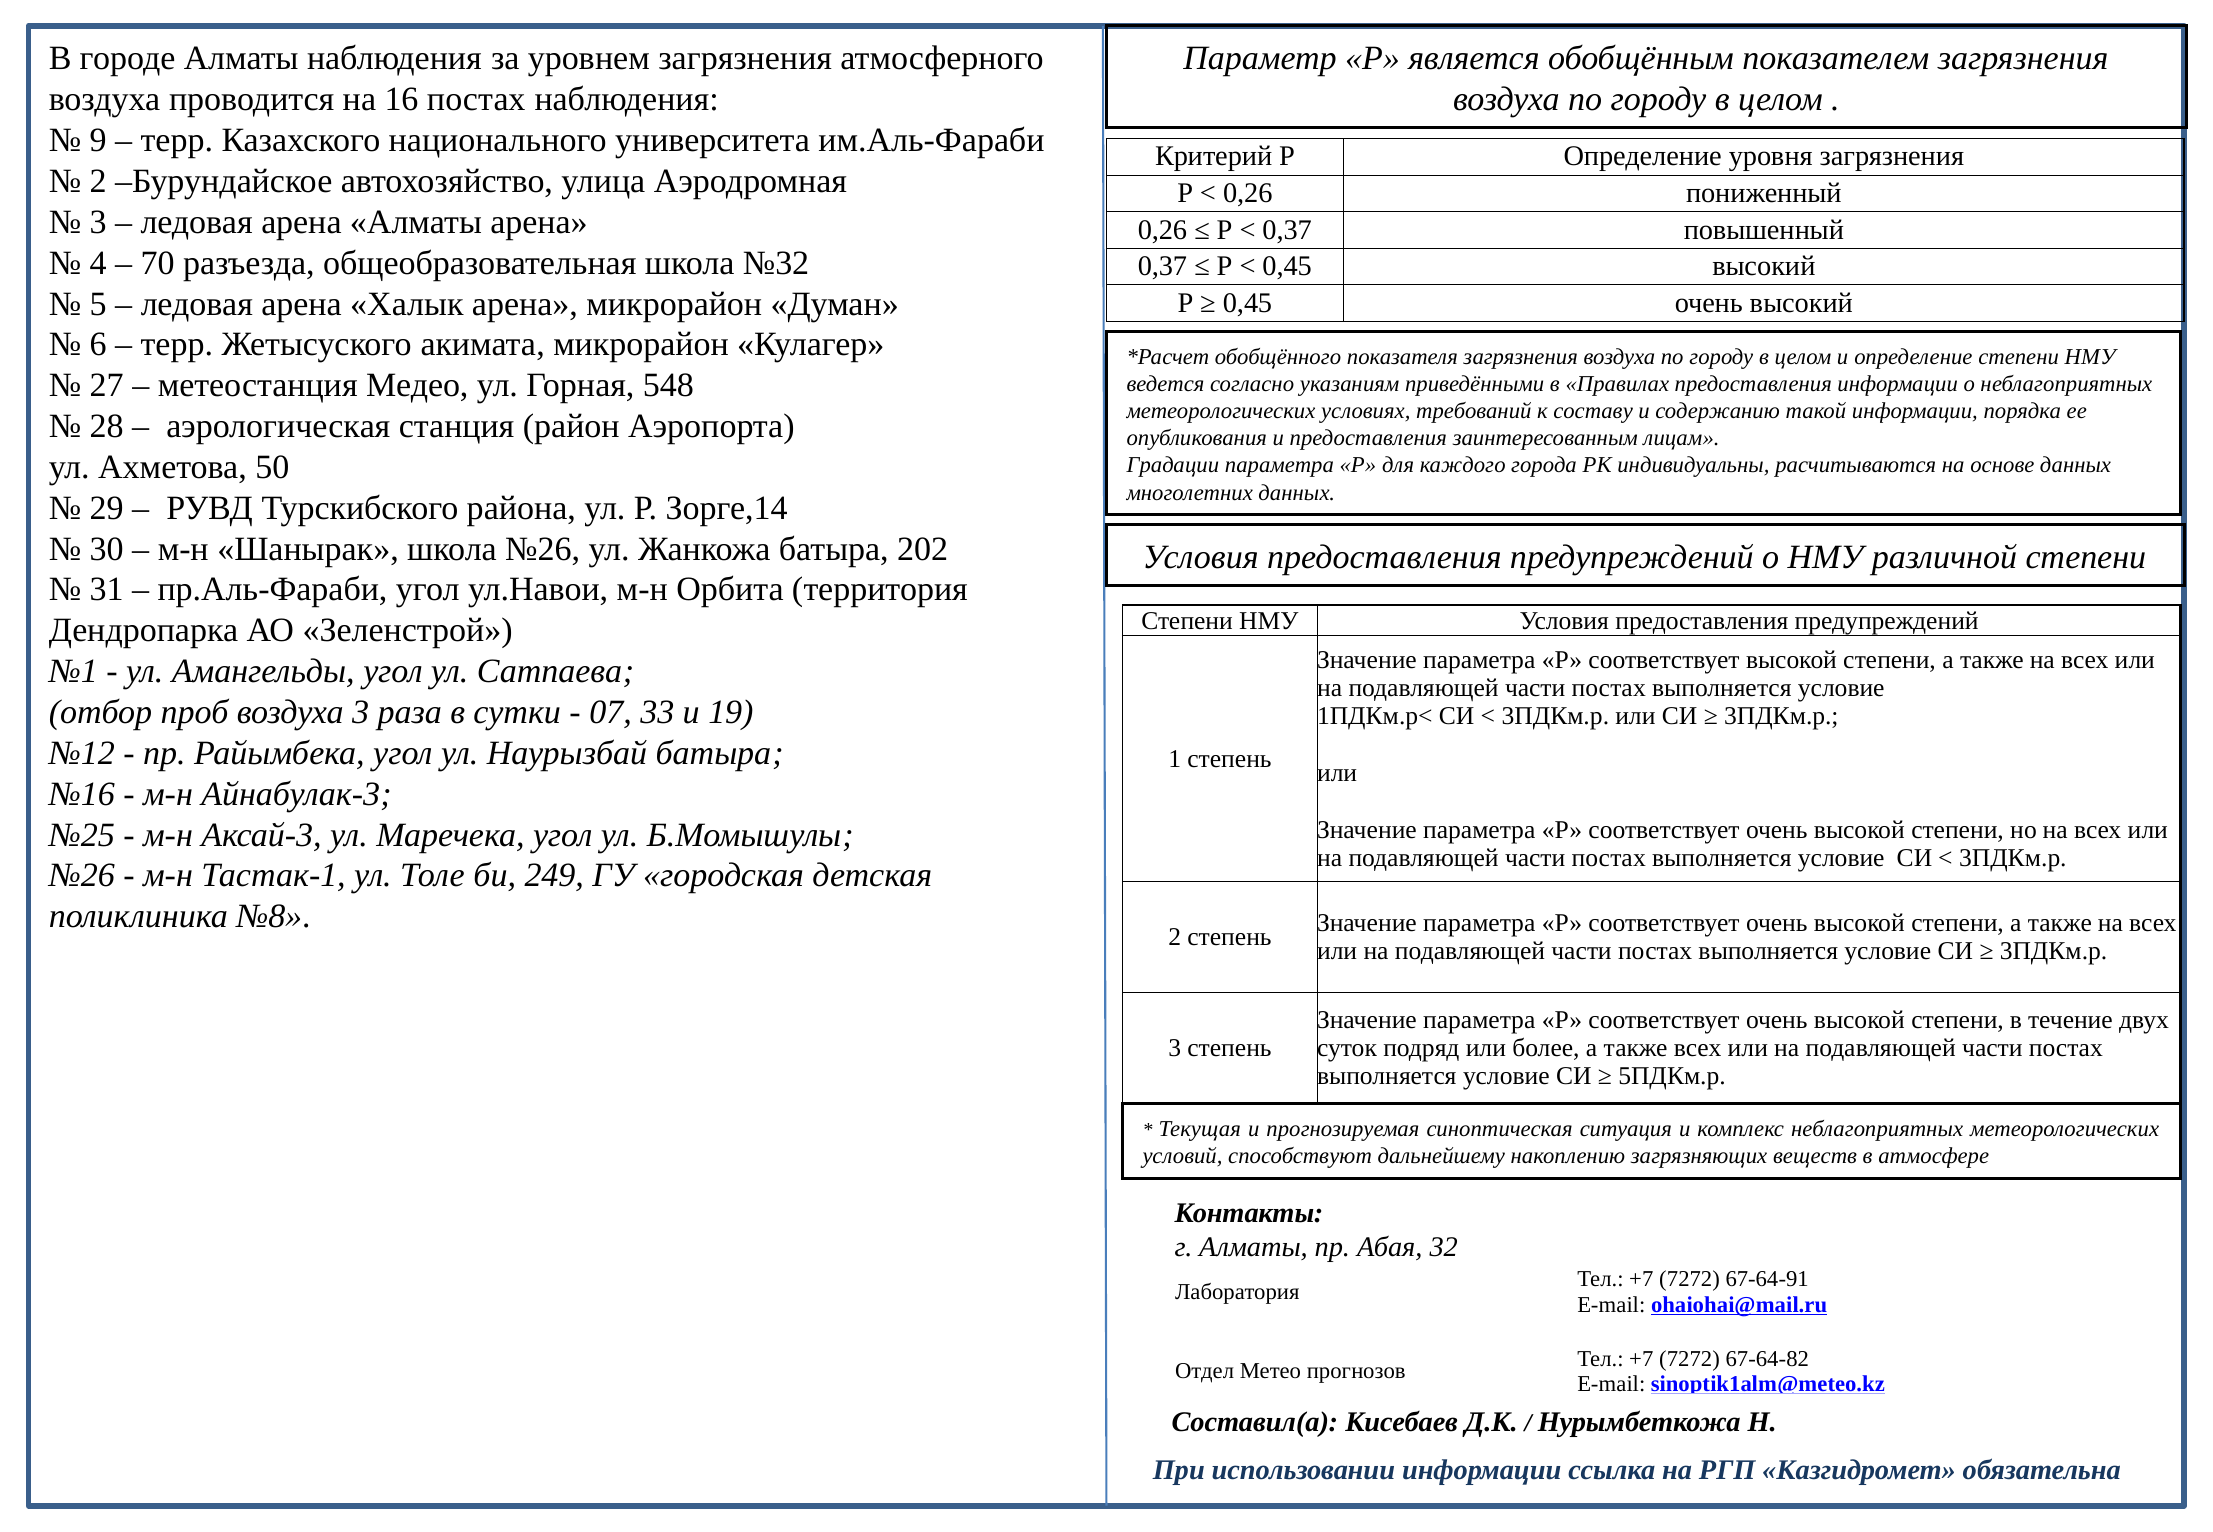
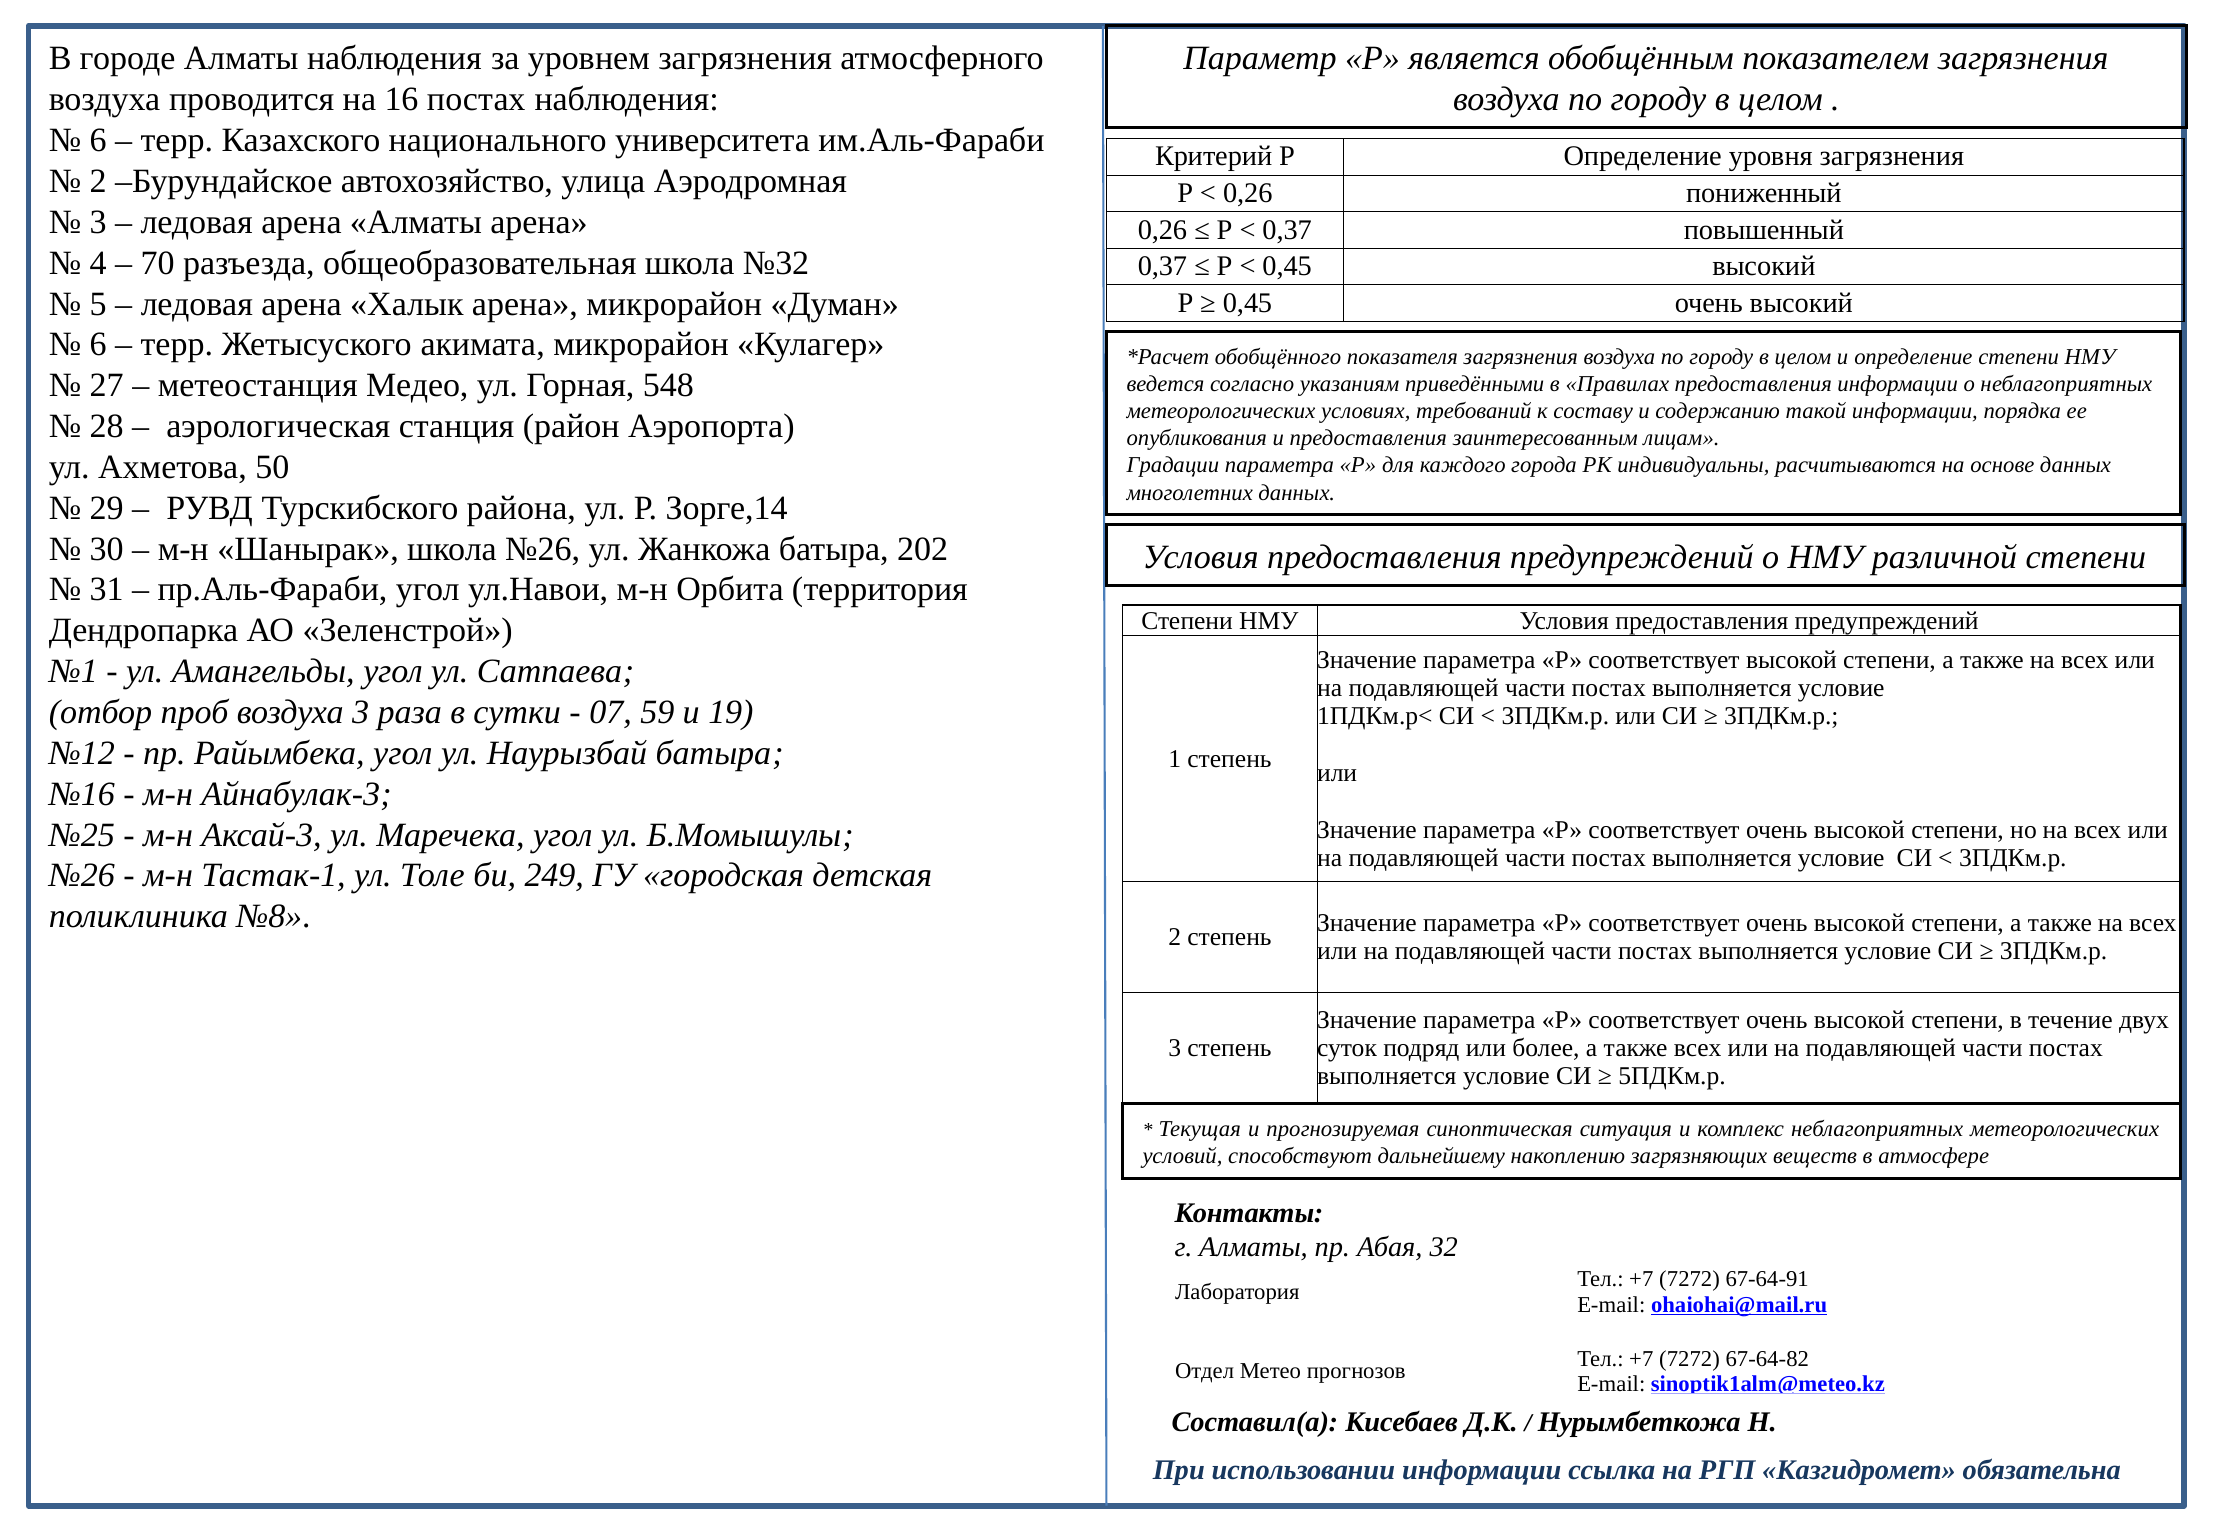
9 at (98, 140): 9 -> 6
33: 33 -> 59
